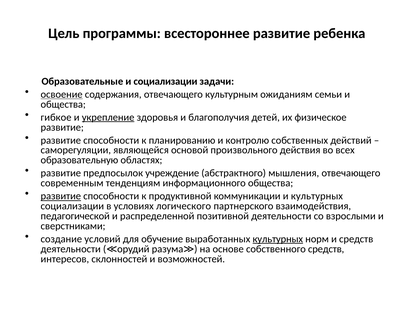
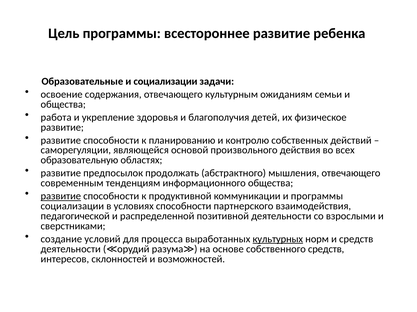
освоение underline: present -> none
гибкое: гибкое -> работа
укрепление underline: present -> none
учреждение: учреждение -> продолжать
и культурных: культурных -> программы
условиях логического: логического -> способности
обучение: обучение -> процесса
